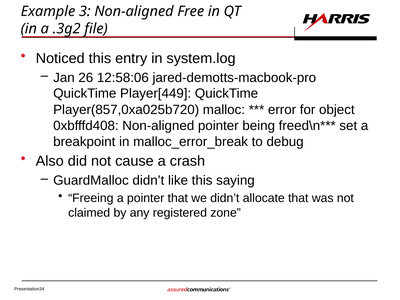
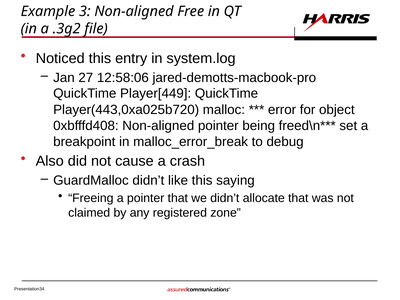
26: 26 -> 27
Player(857,0xa025b720: Player(857,0xa025b720 -> Player(443,0xa025b720
